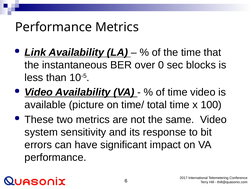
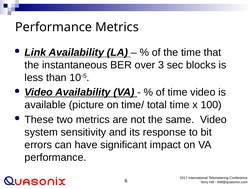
0: 0 -> 3
